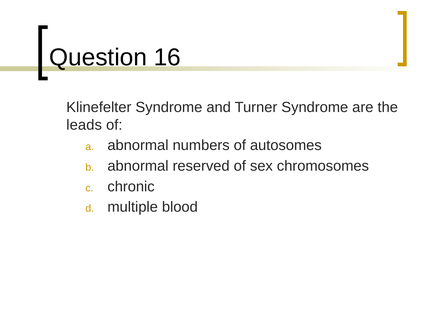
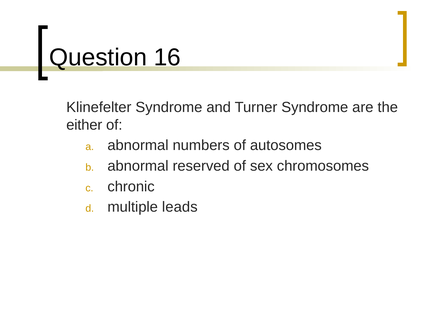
leads: leads -> either
blood: blood -> leads
